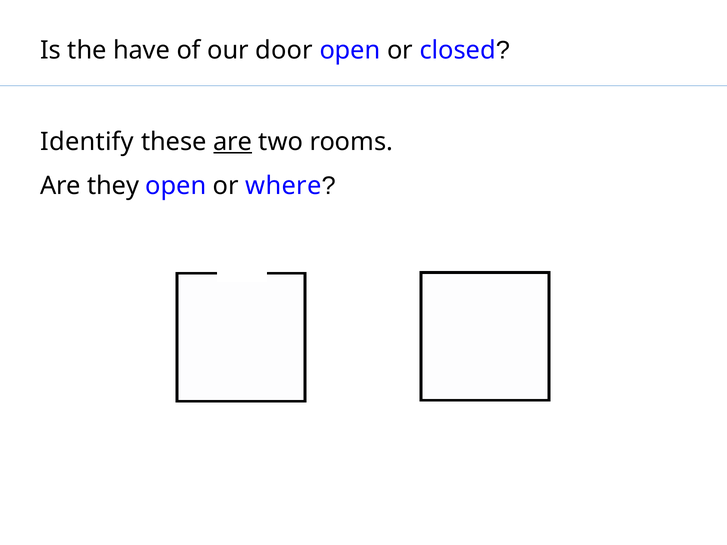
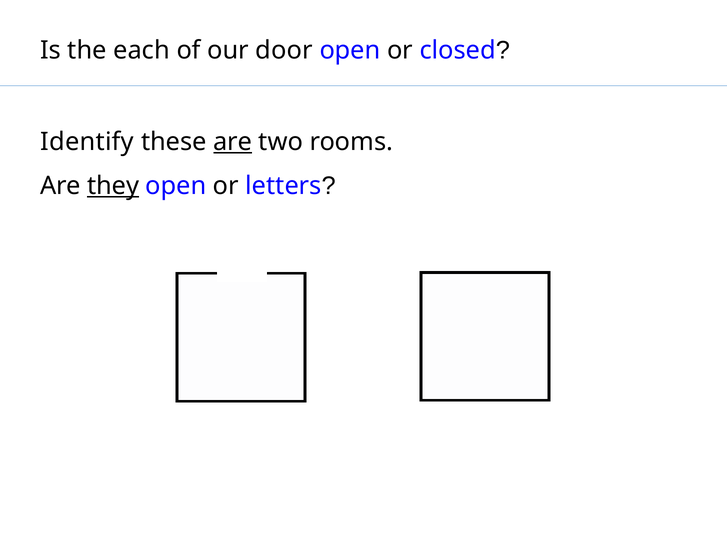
have: have -> each
they underline: none -> present
where: where -> letters
